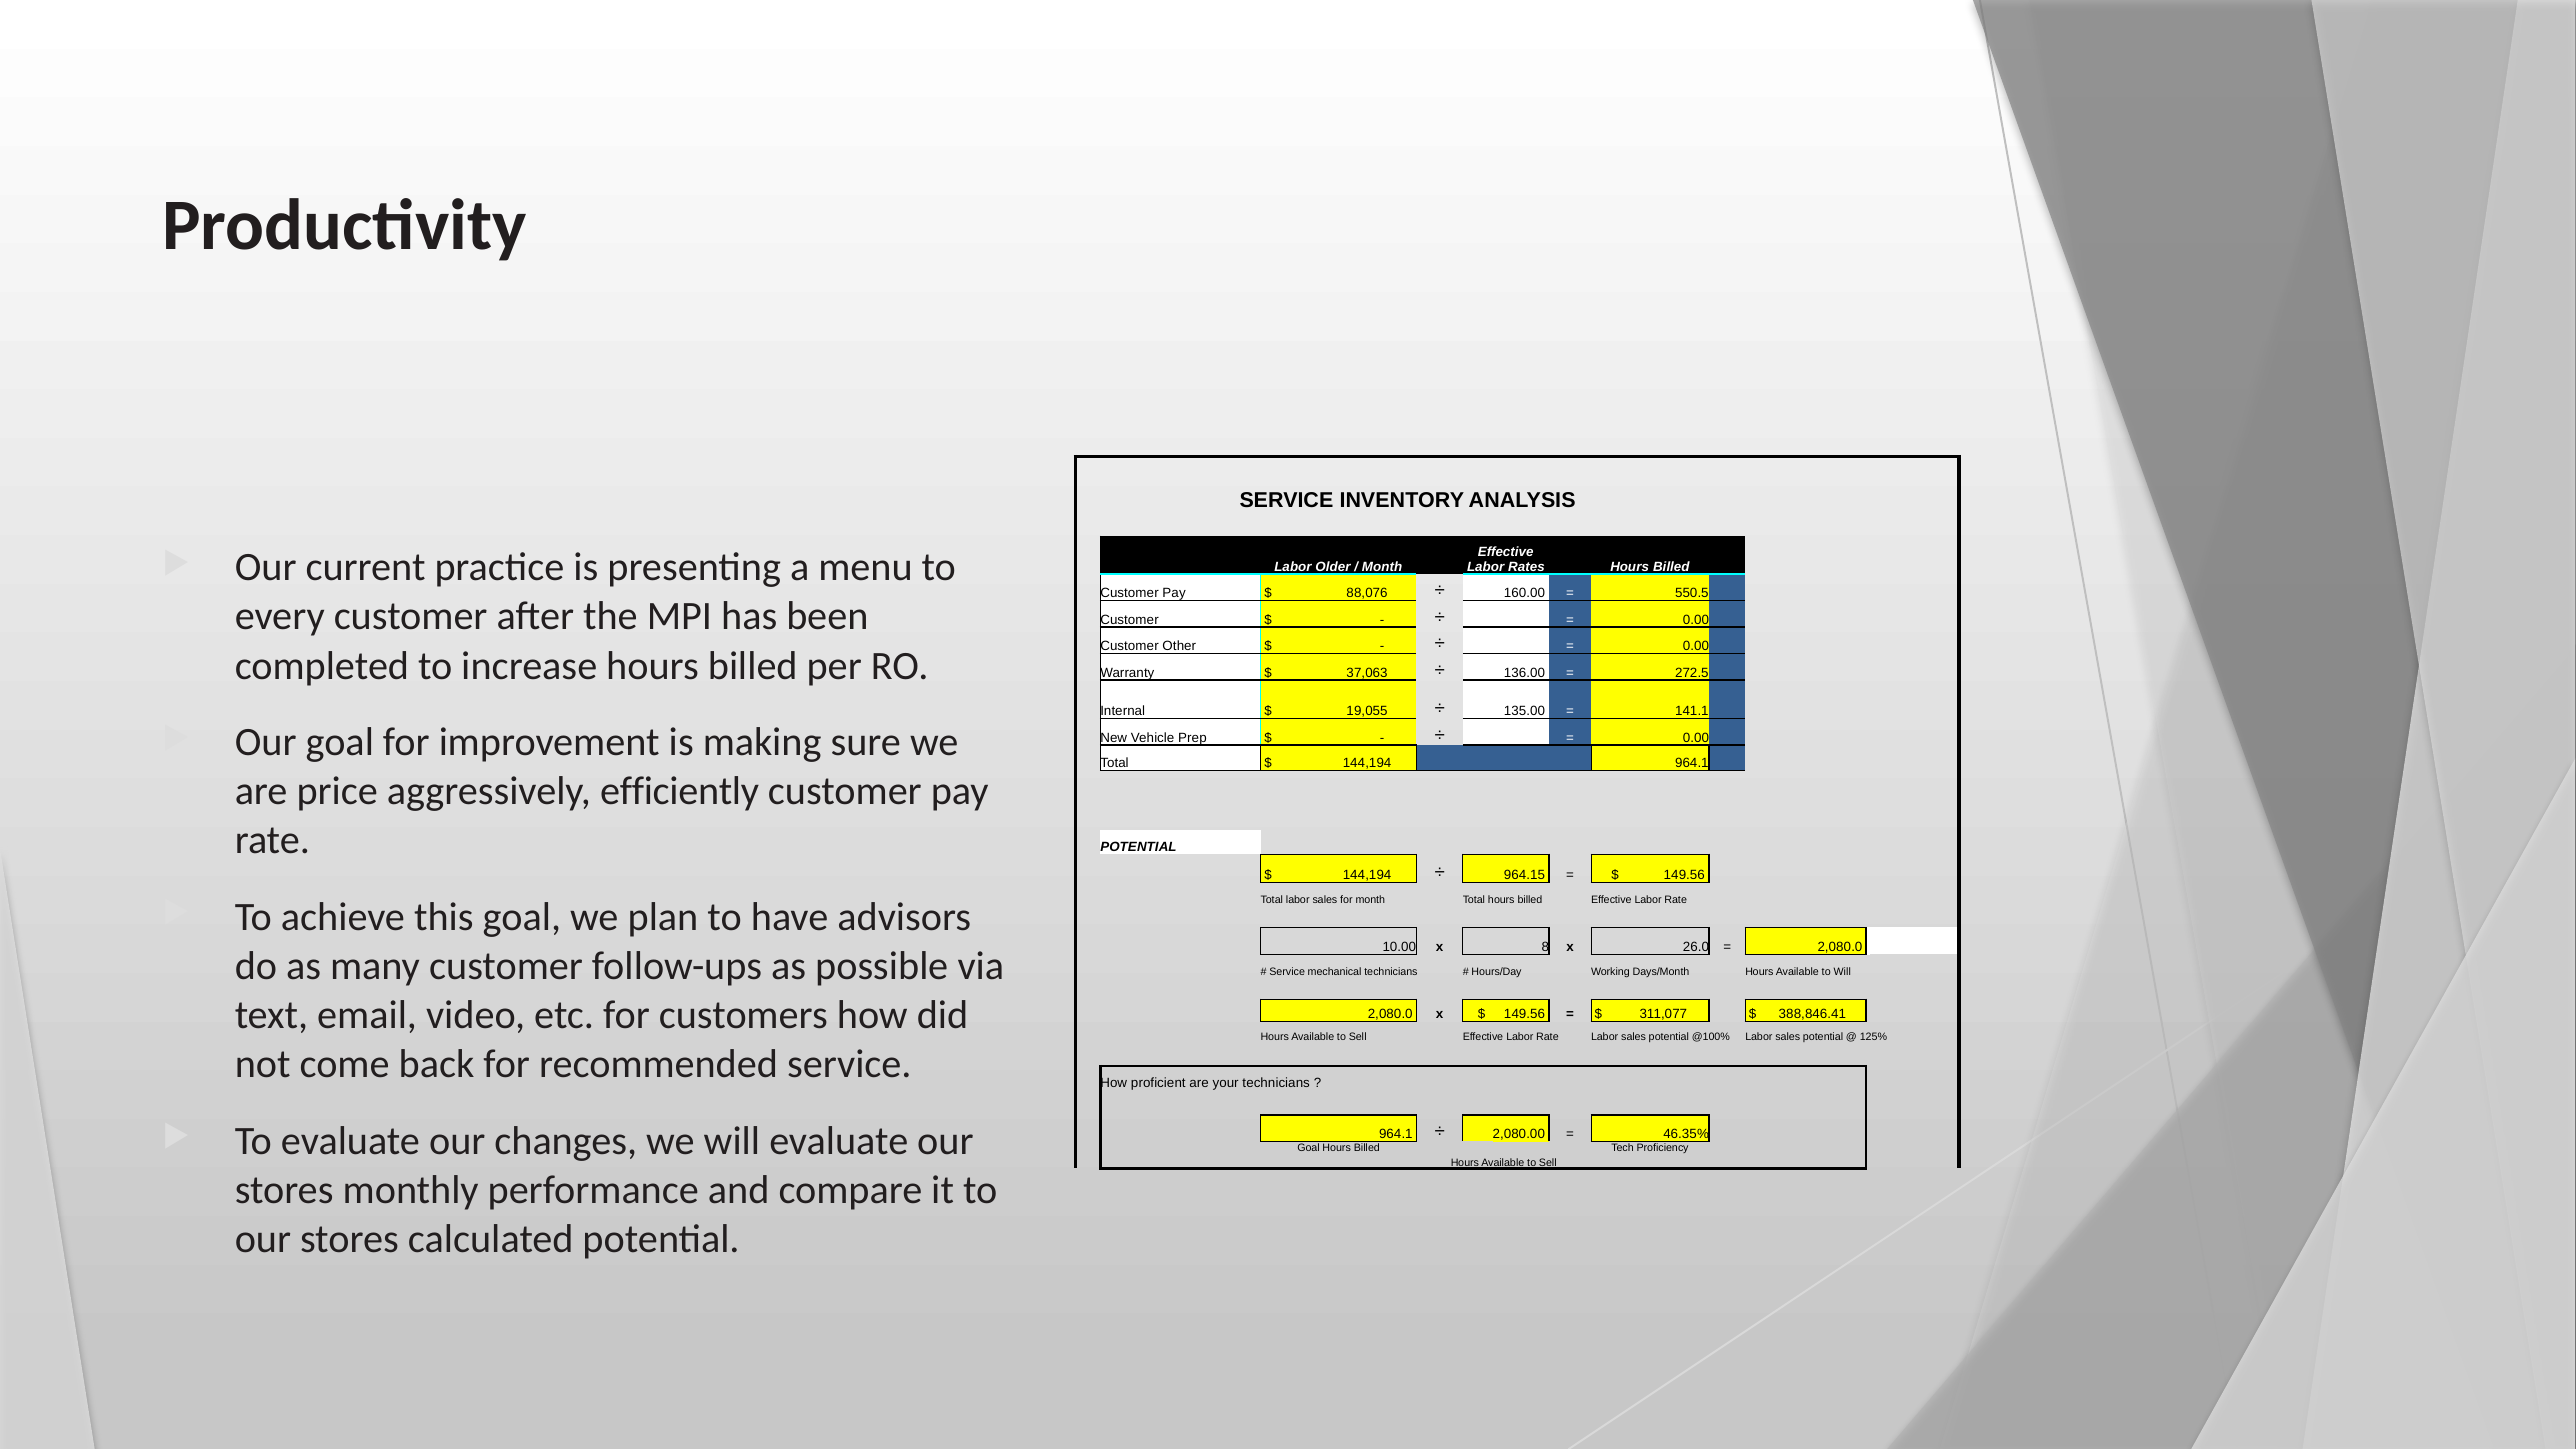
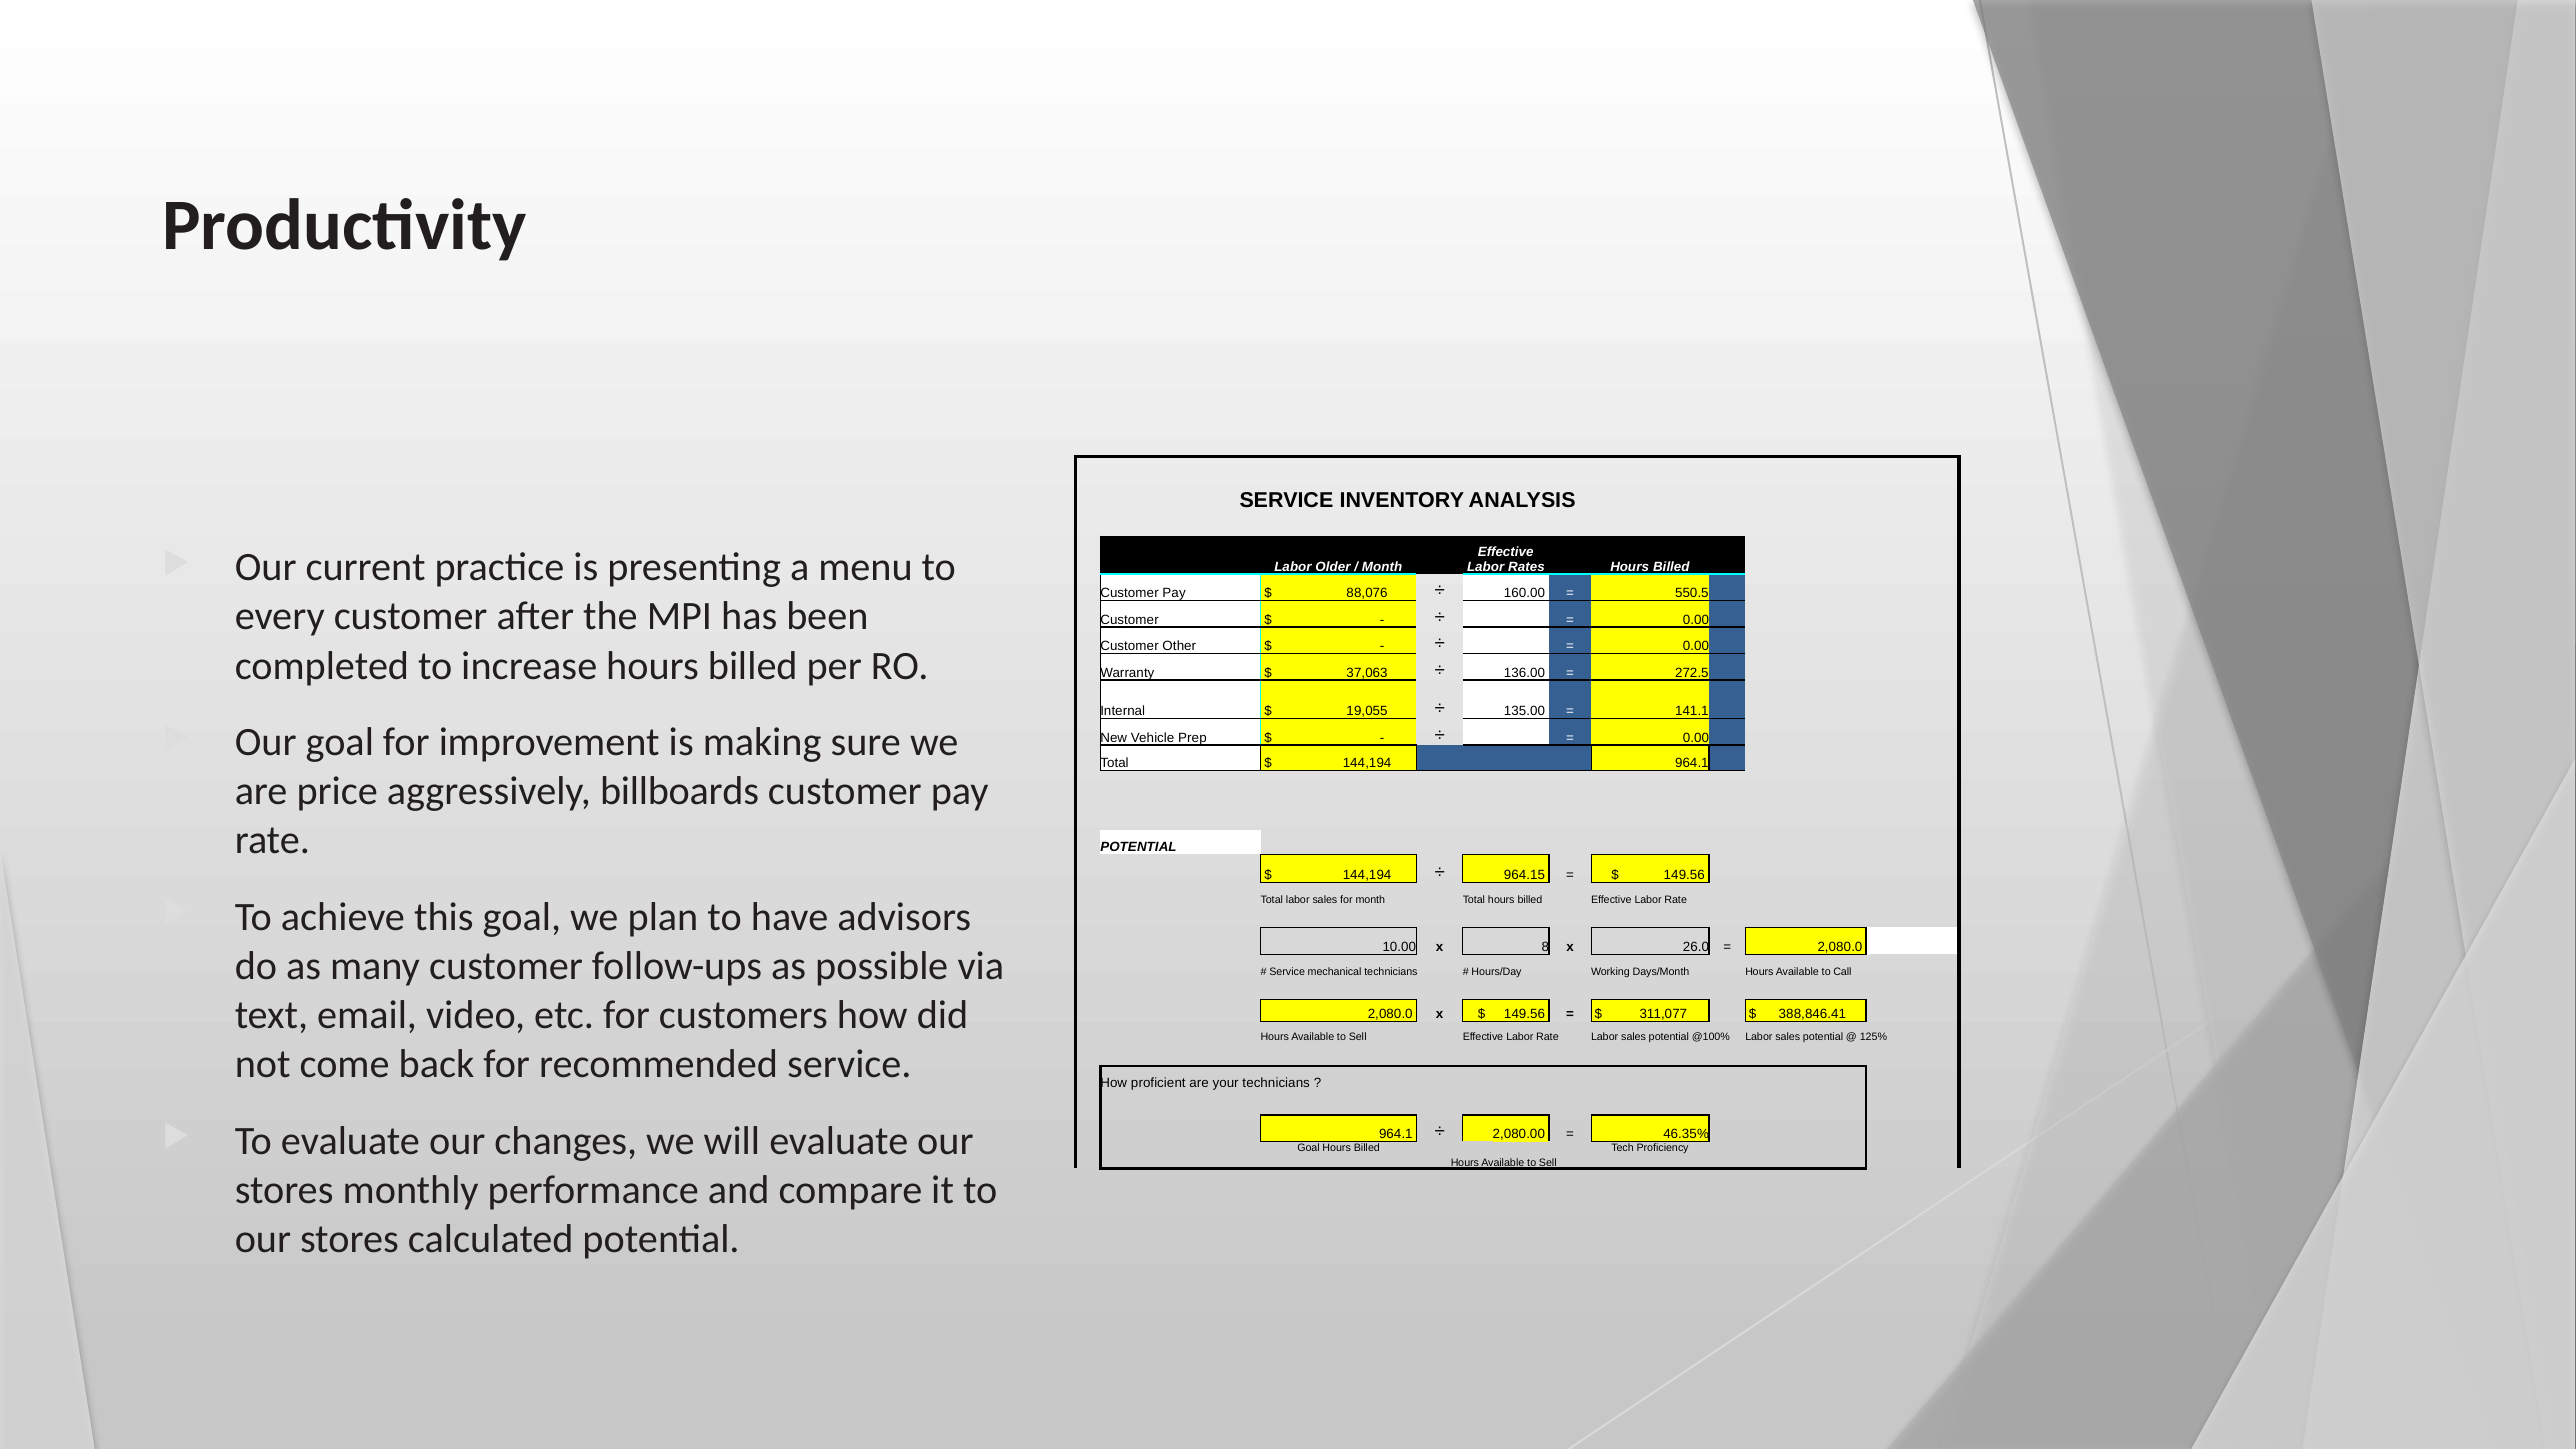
efficiently: efficiently -> billboards
to Will: Will -> Call
